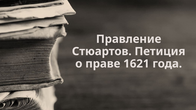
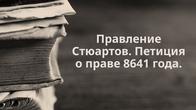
1621: 1621 -> 8641
